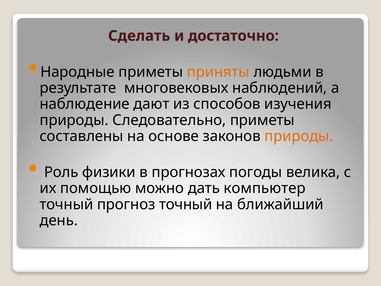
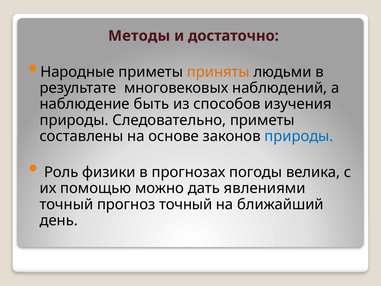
Сделать: Сделать -> Методы
дают: дают -> быть
природы at (299, 136) colour: orange -> blue
компьютер: компьютер -> явлениями
